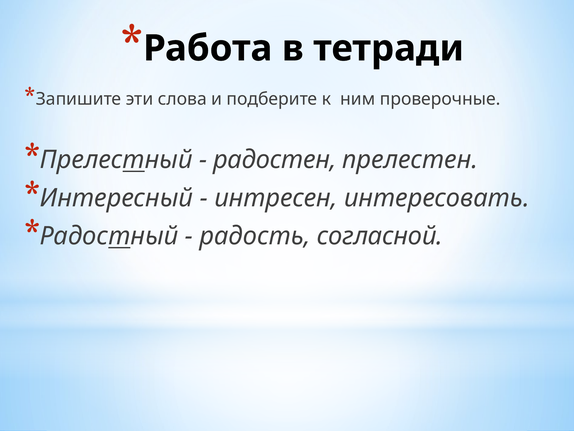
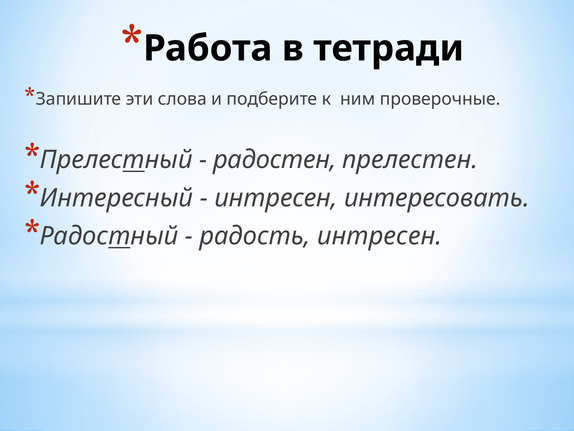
радость согласной: согласной -> интресен
